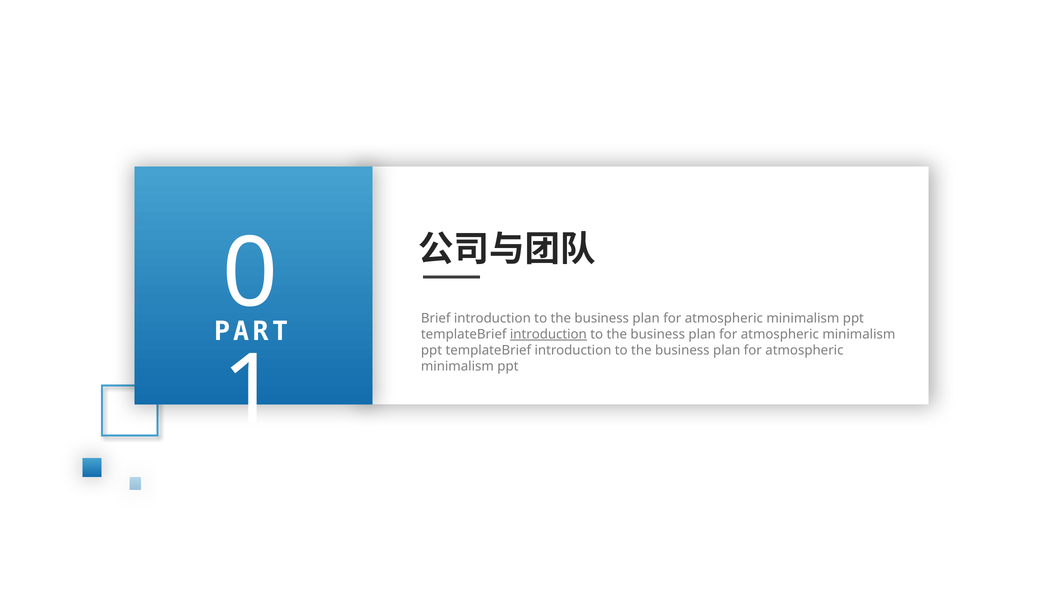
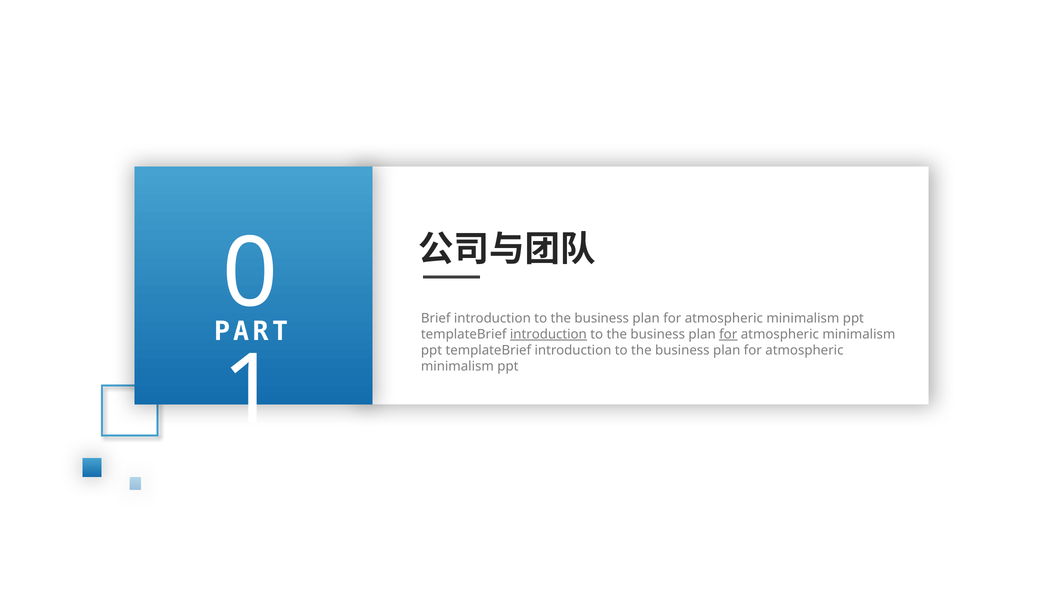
for at (728, 335) underline: none -> present
